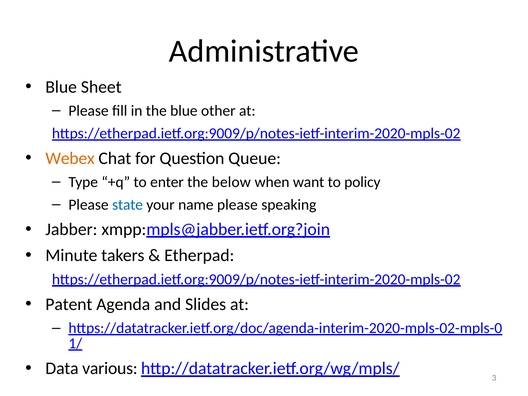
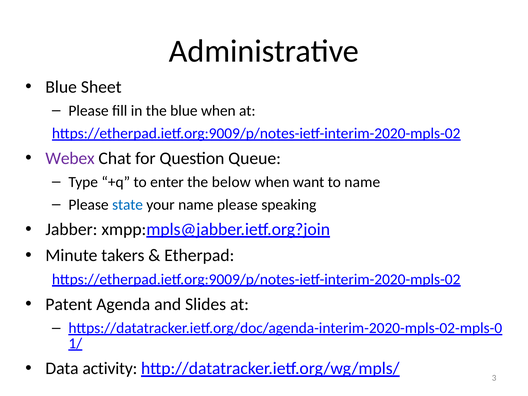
blue other: other -> when
Webex colour: orange -> purple
to policy: policy -> name
various: various -> activity
